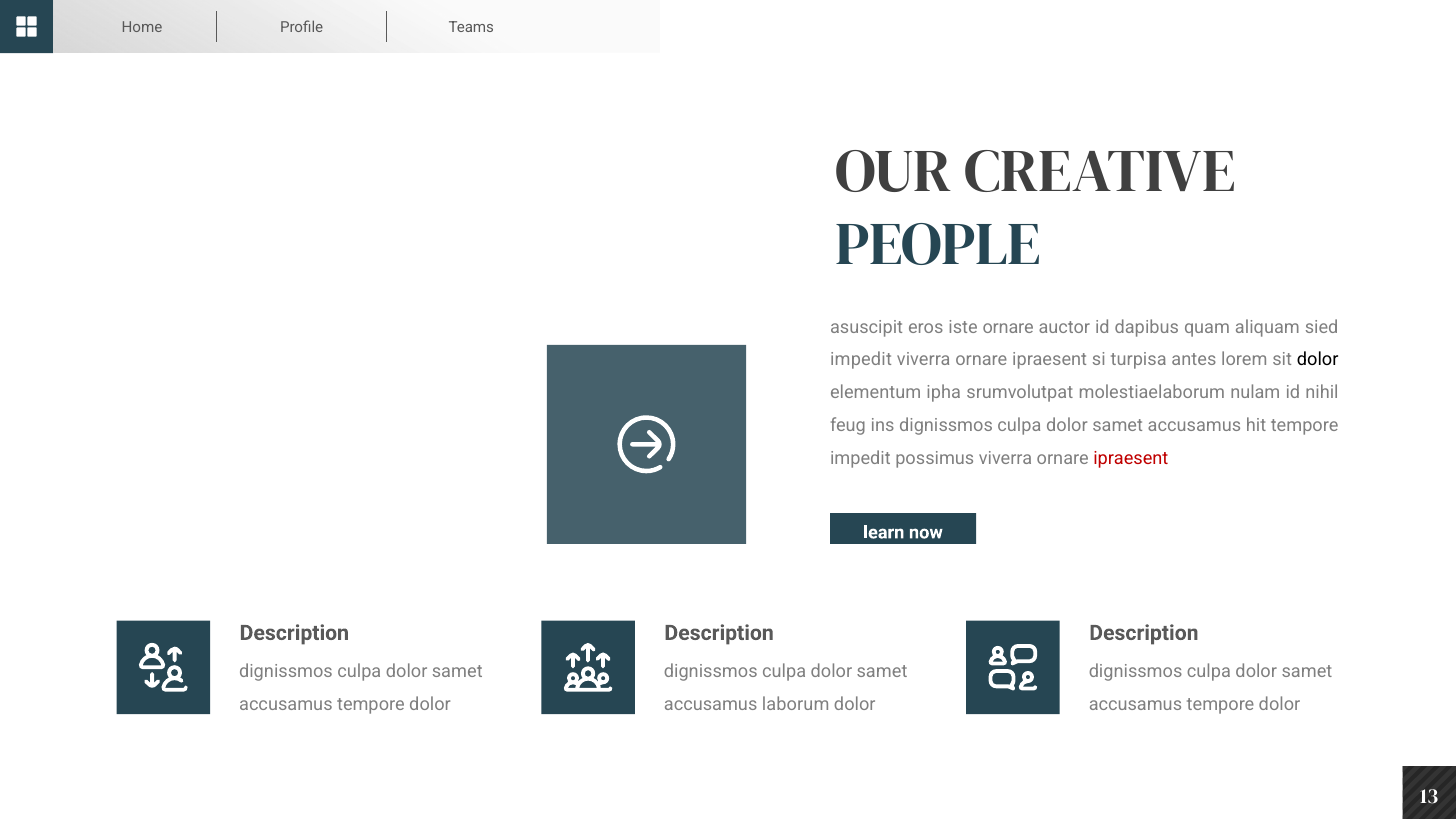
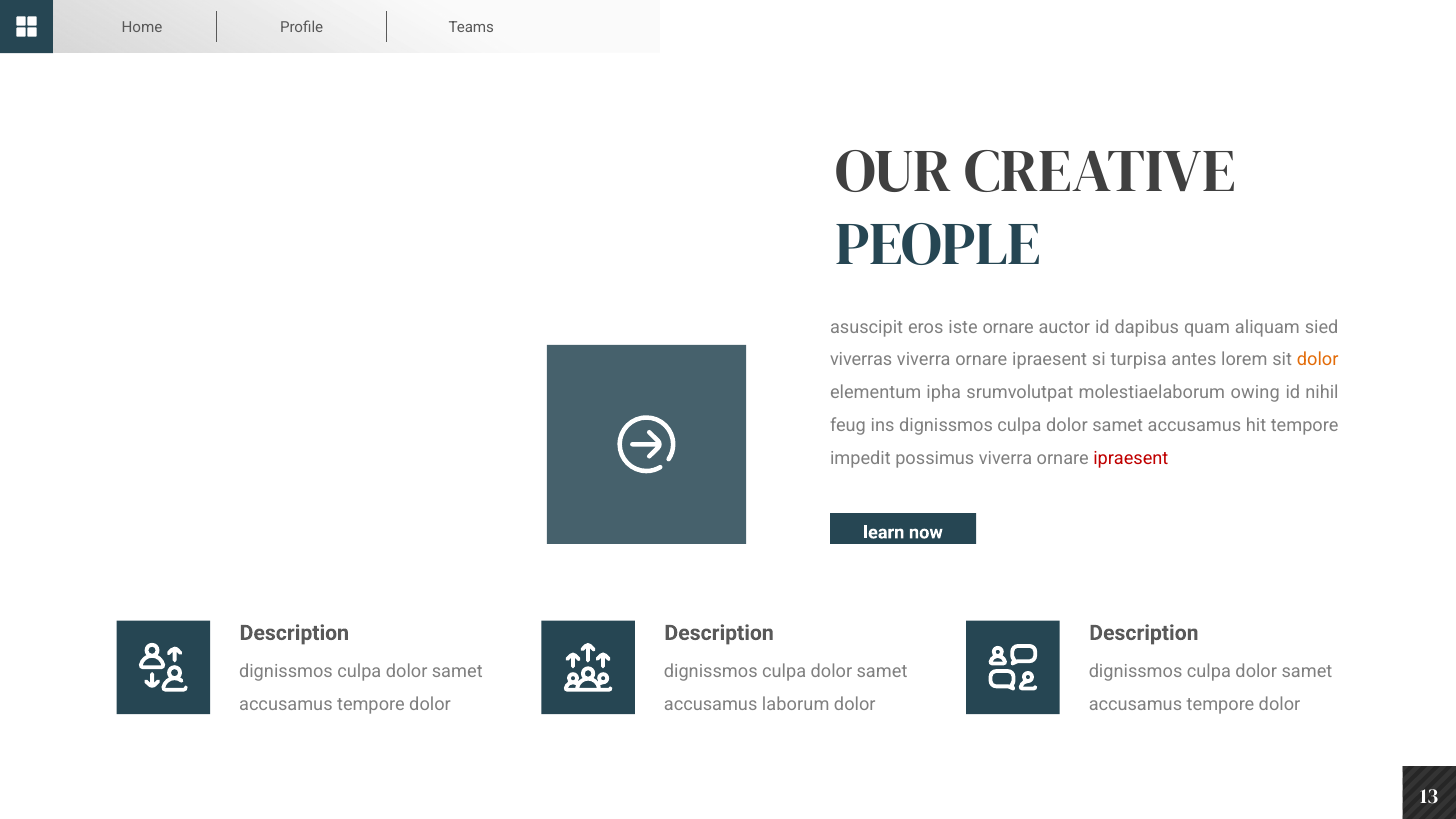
impedit at (861, 360): impedit -> viverras
dolor at (1318, 360) colour: black -> orange
nulam: nulam -> owing
